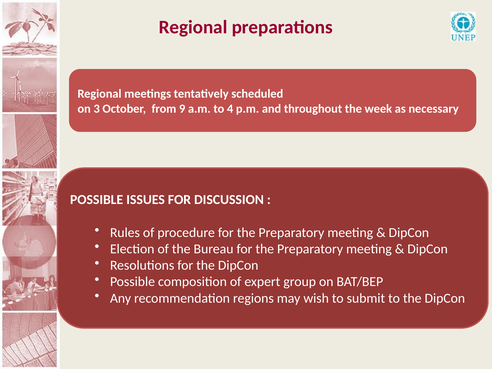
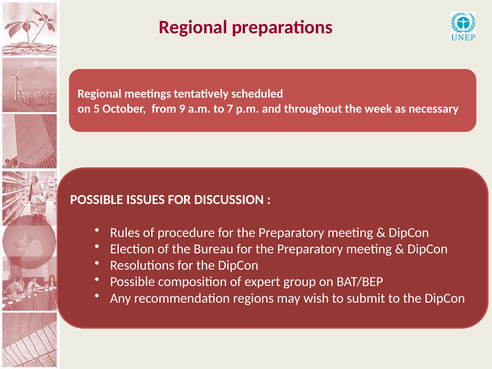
3: 3 -> 5
4: 4 -> 7
